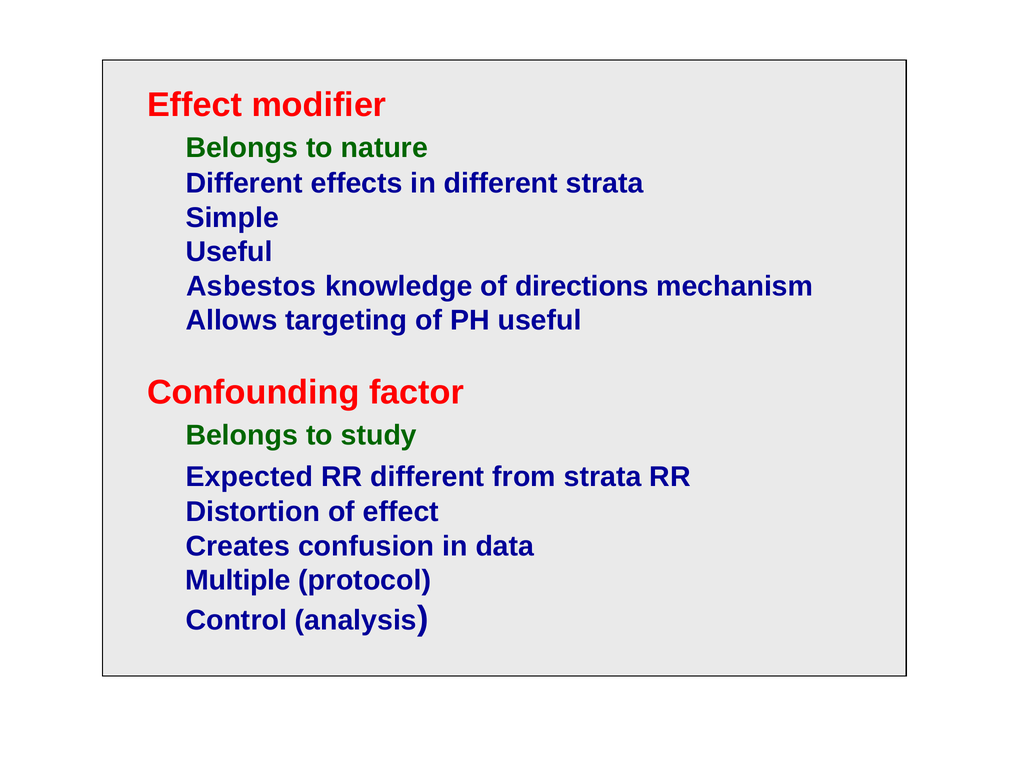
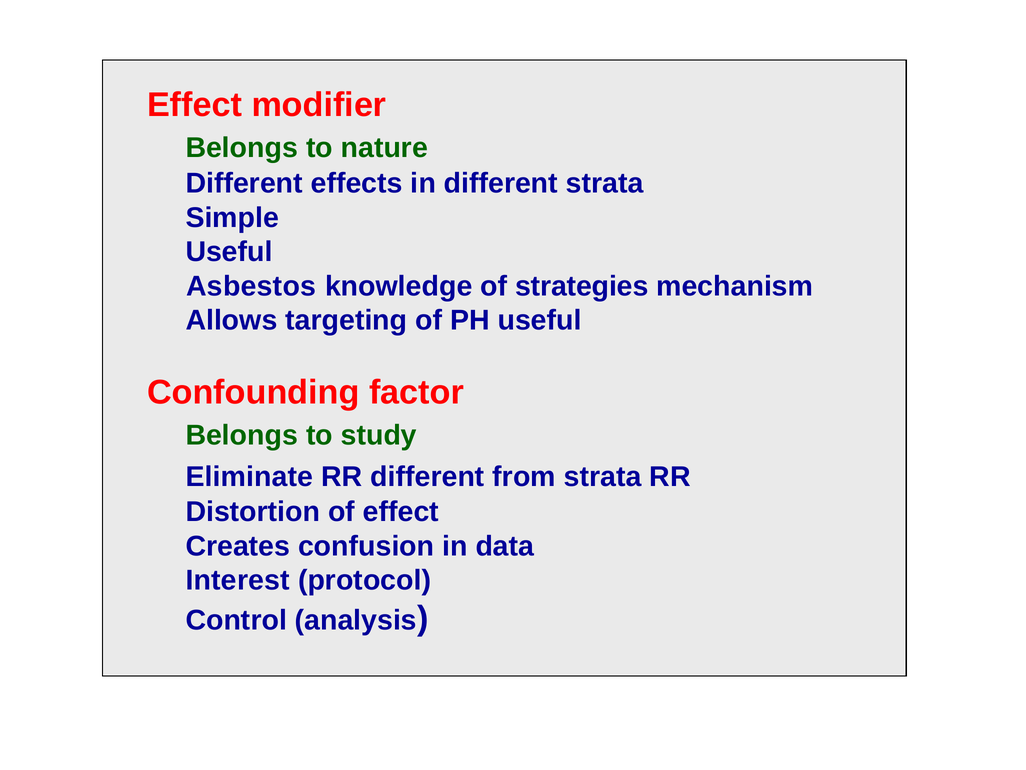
directions: directions -> strategies
Expected: Expected -> Eliminate
Multiple: Multiple -> Interest
